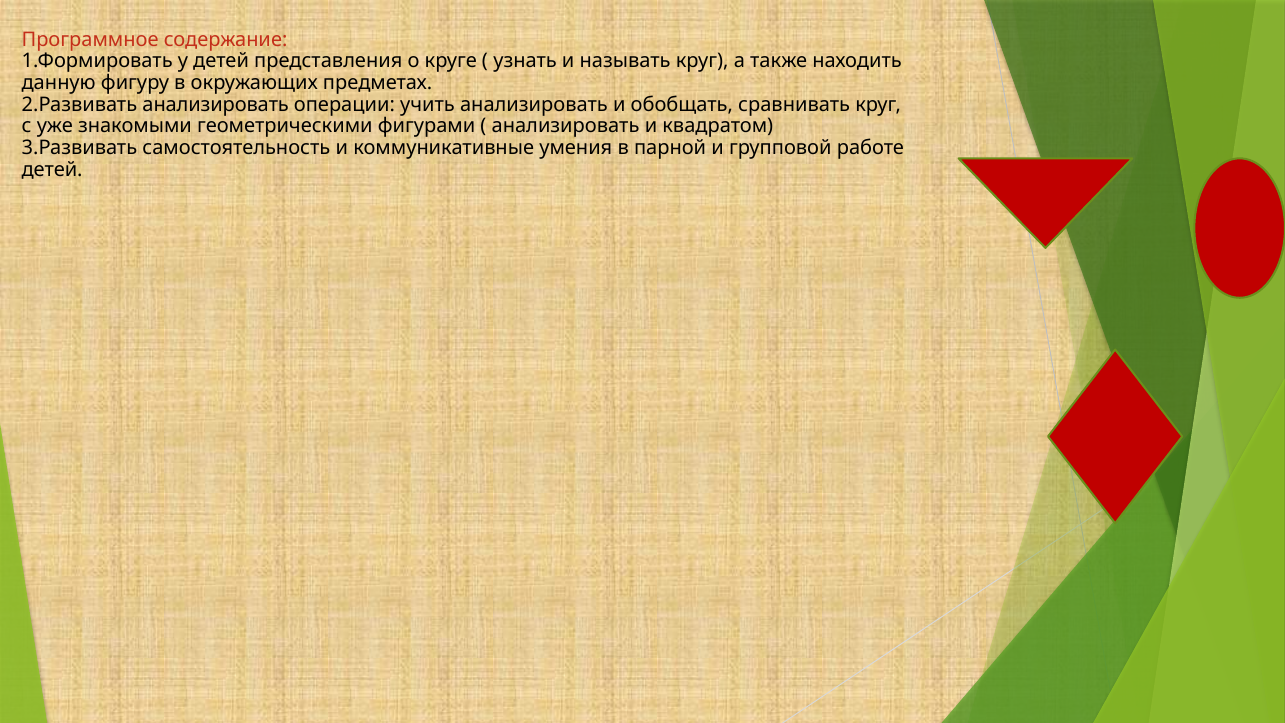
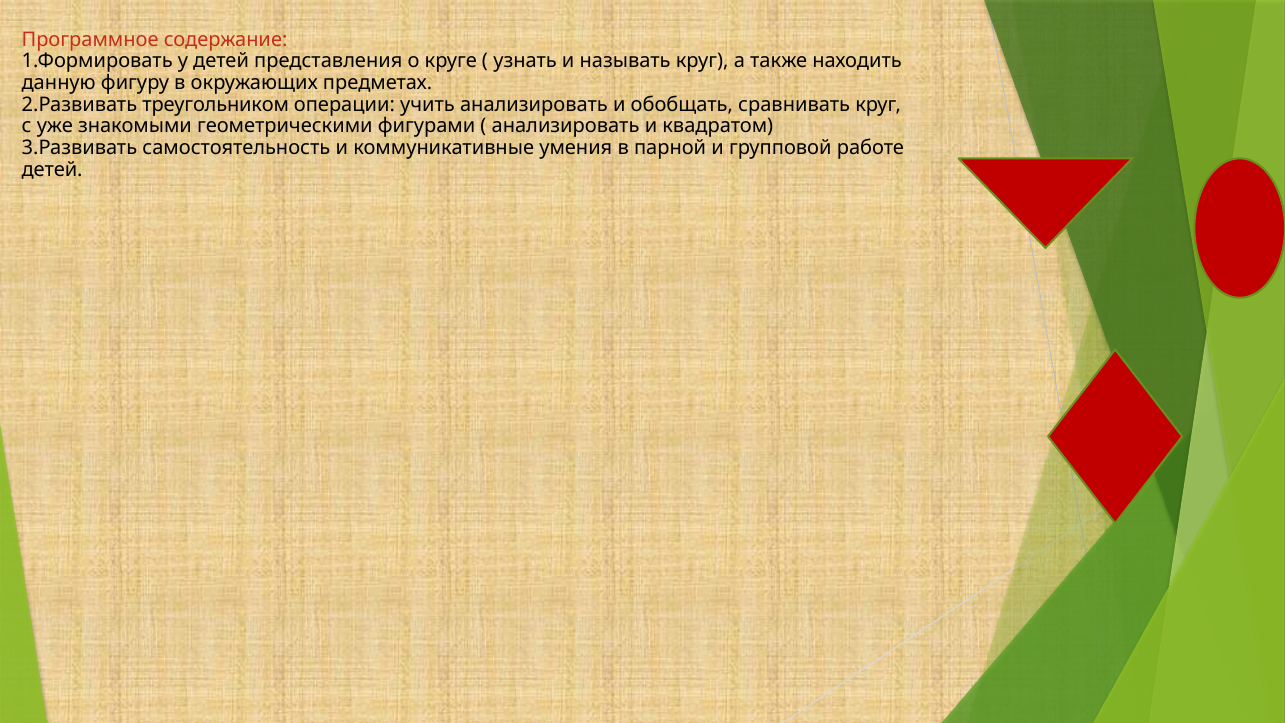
2.Развивать анализировать: анализировать -> треугольником
